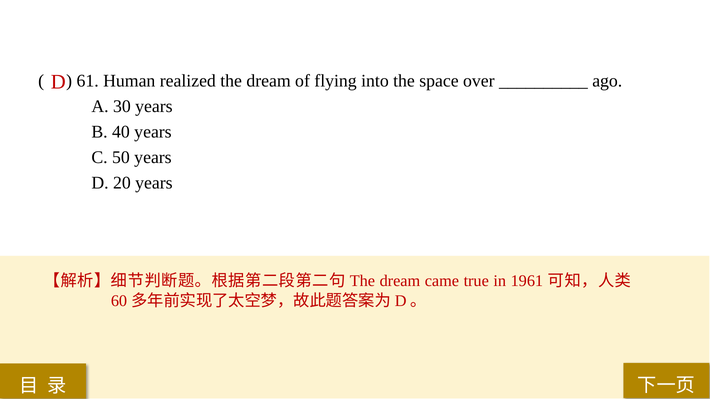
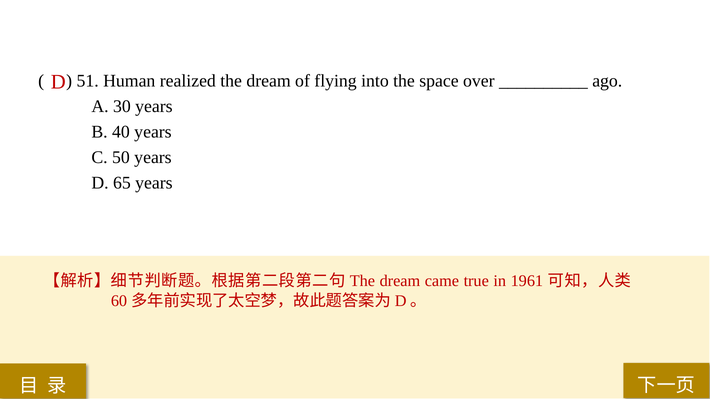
61: 61 -> 51
20: 20 -> 65
